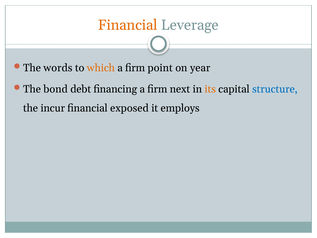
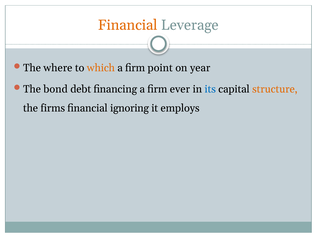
words: words -> where
next: next -> ever
its colour: orange -> blue
structure colour: blue -> orange
incur: incur -> firms
exposed: exposed -> ignoring
